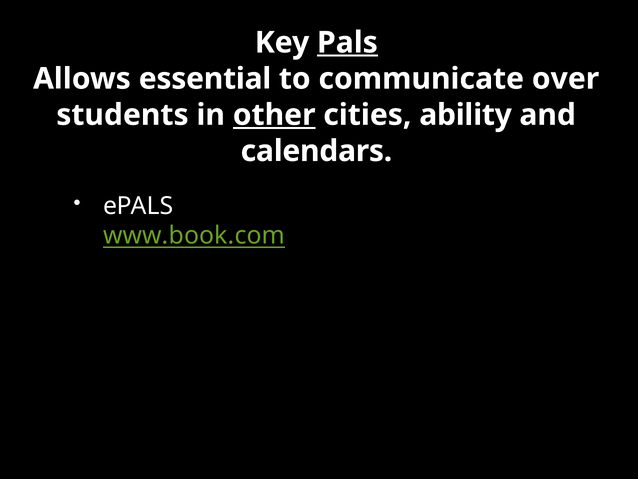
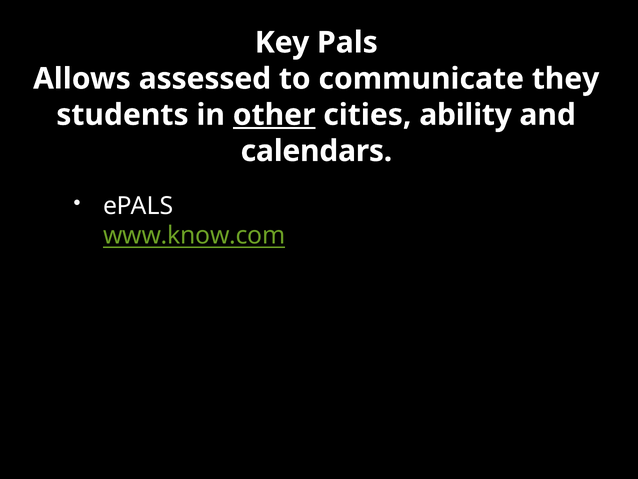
Pals underline: present -> none
essential: essential -> assessed
over: over -> they
www.book.com: www.book.com -> www.know.com
